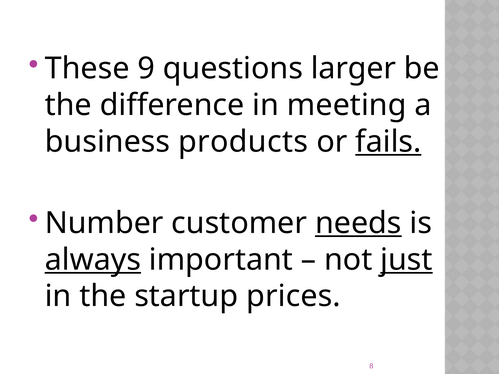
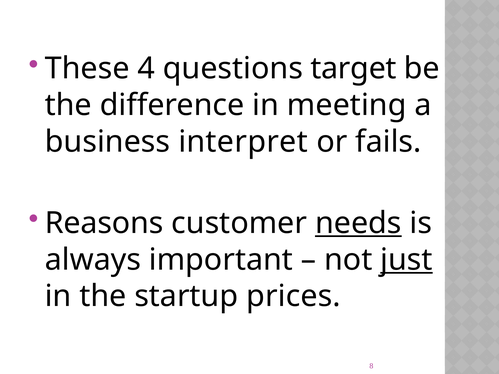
9: 9 -> 4
larger: larger -> target
products: products -> interpret
fails underline: present -> none
Number: Number -> Reasons
always underline: present -> none
